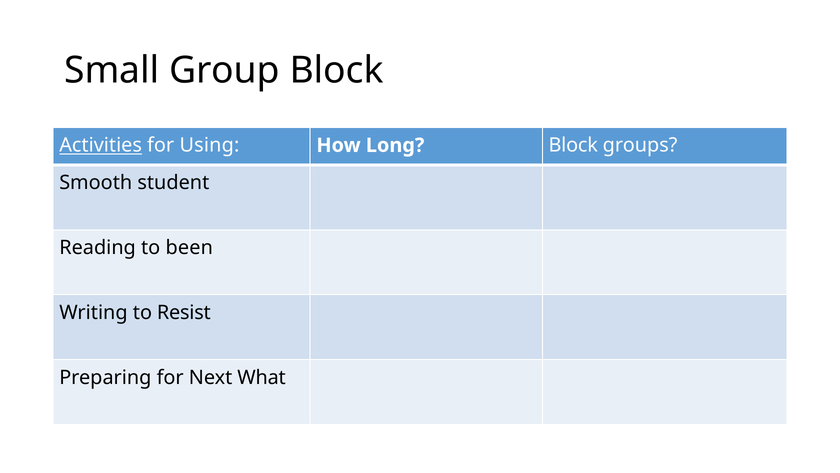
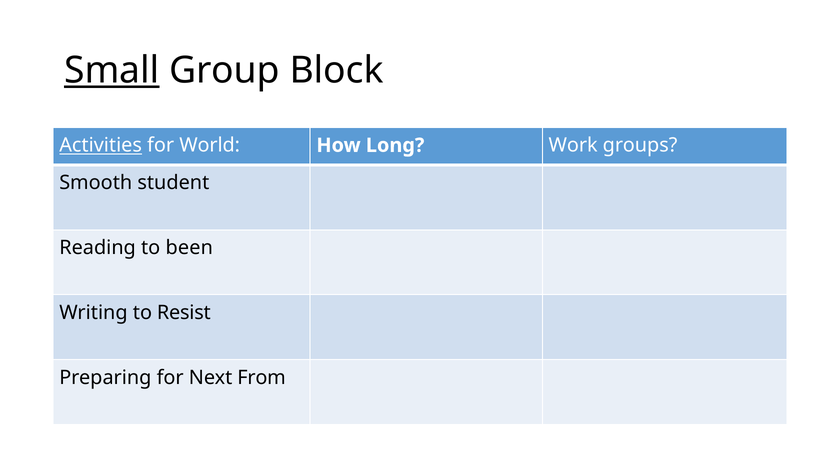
Small underline: none -> present
Using: Using -> World
Long Block: Block -> Work
What: What -> From
